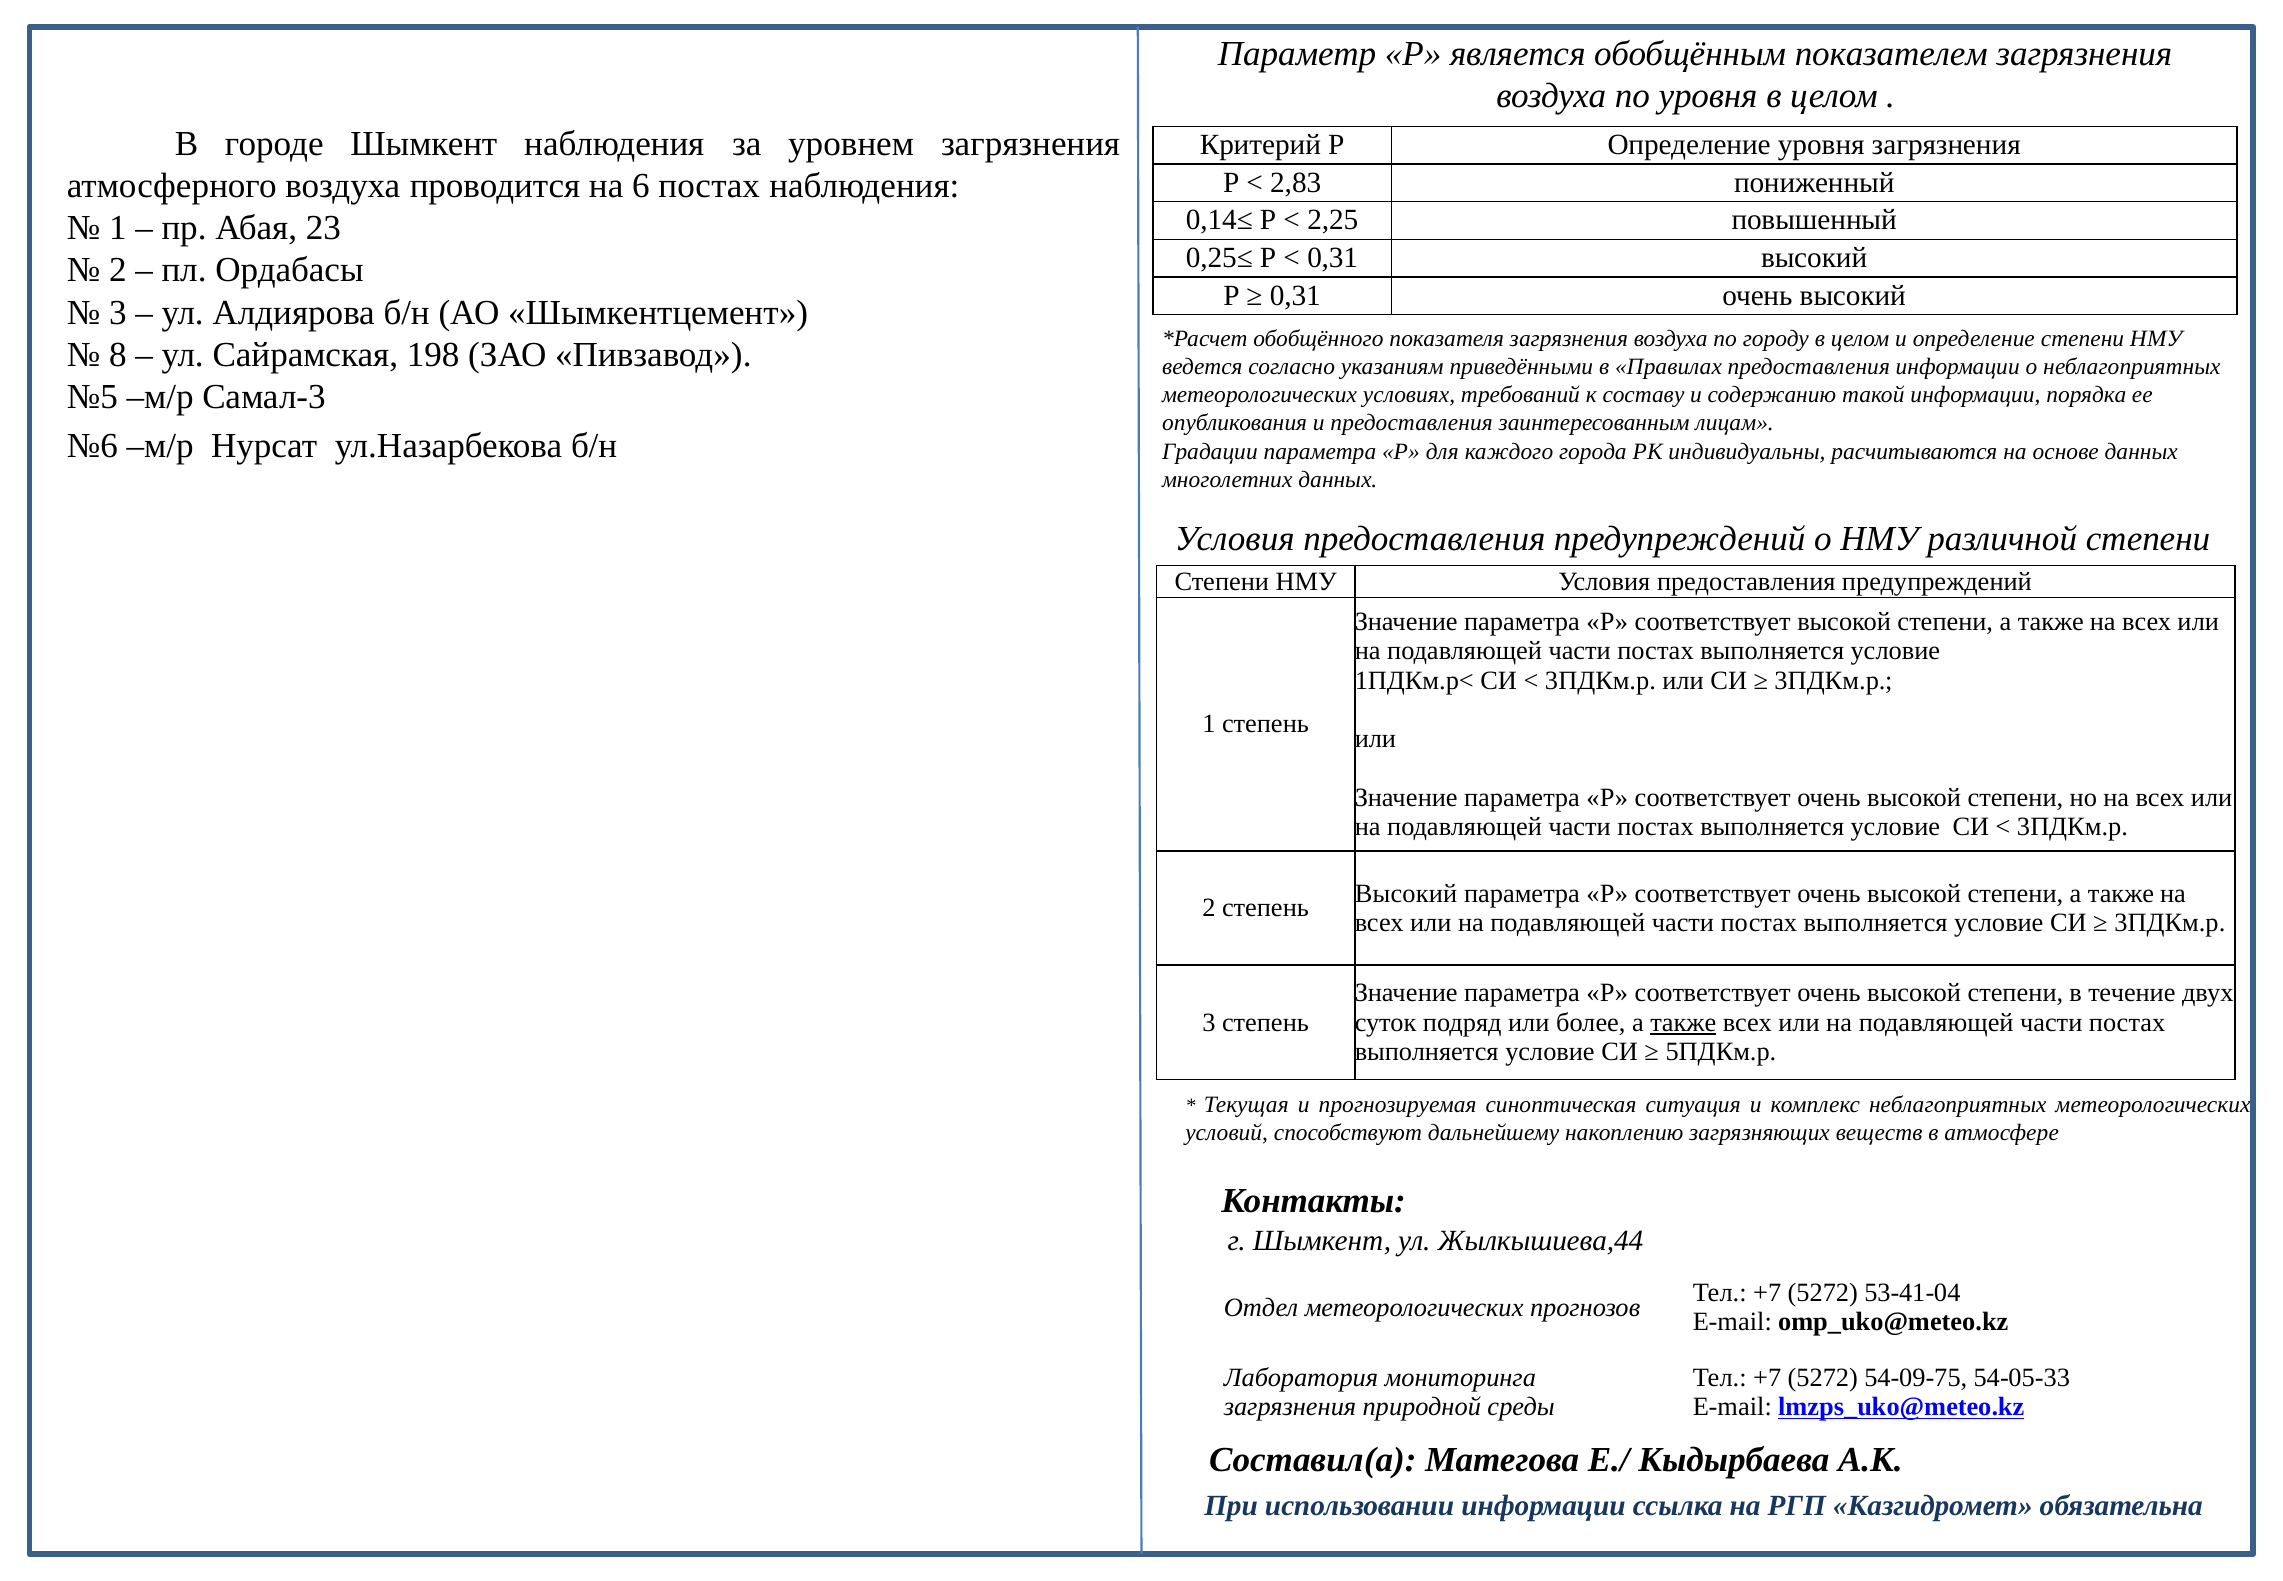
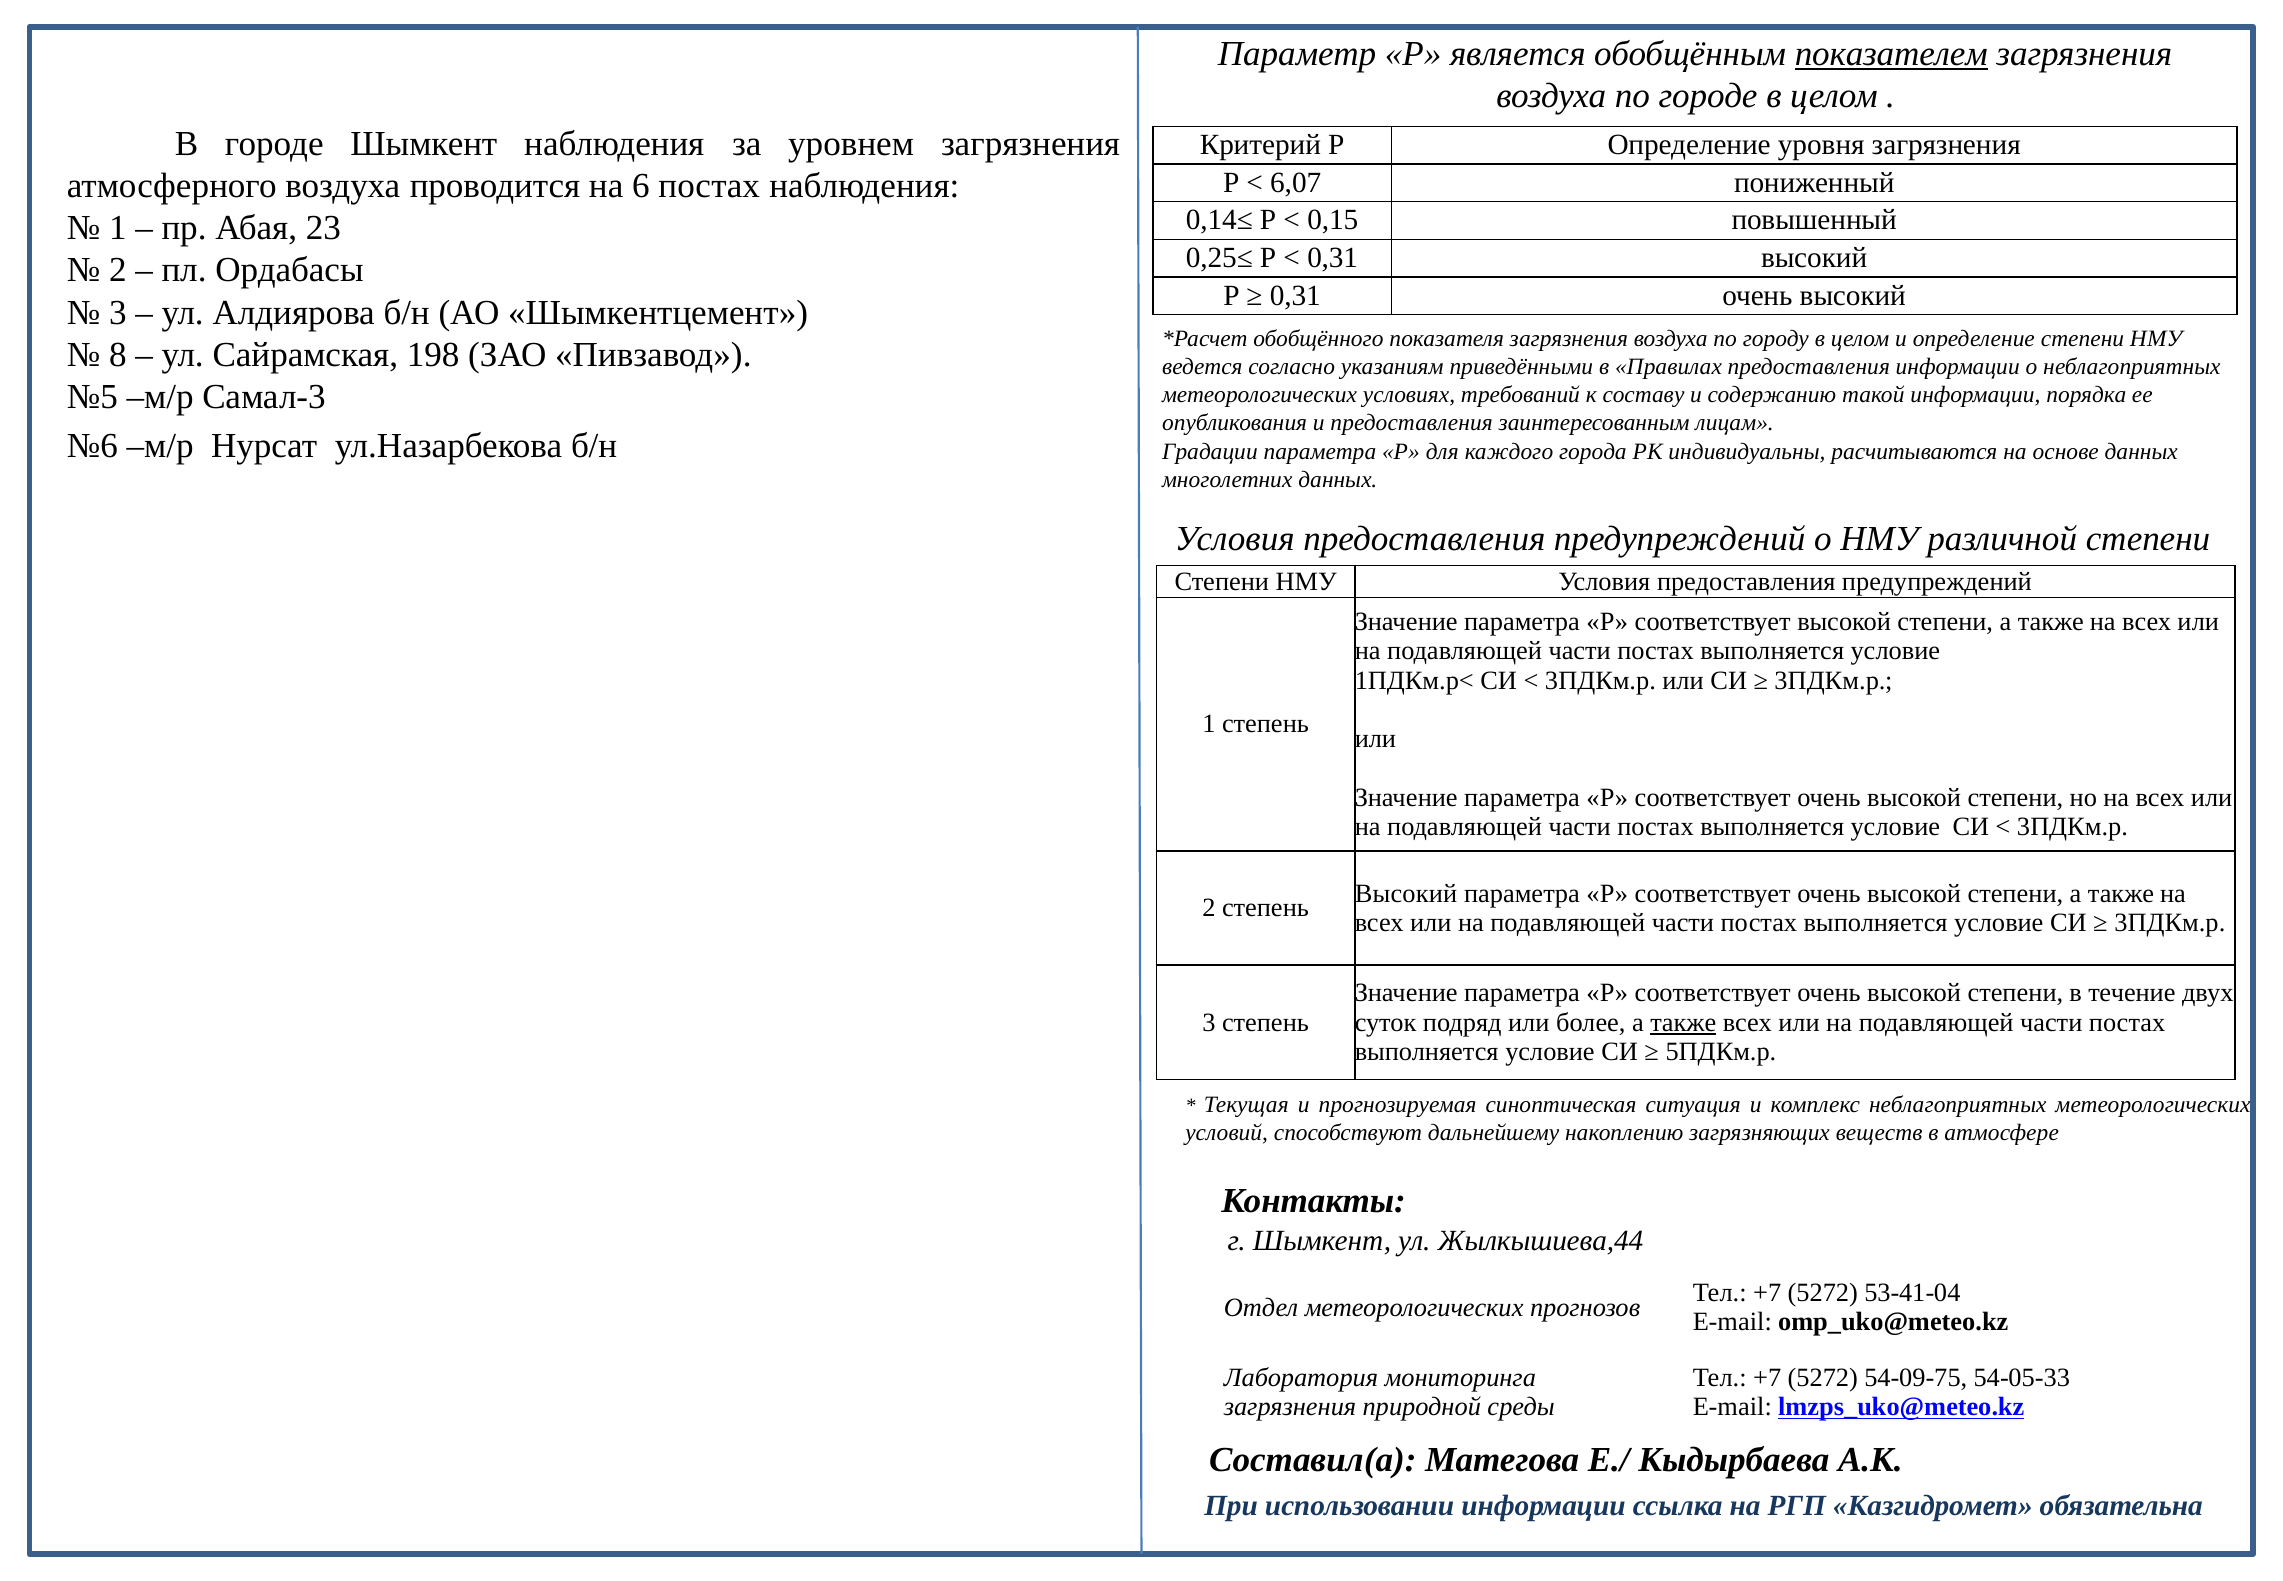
показателем underline: none -> present
по уровня: уровня -> городе
2,83: 2,83 -> 6,07
2,25: 2,25 -> 0,15
